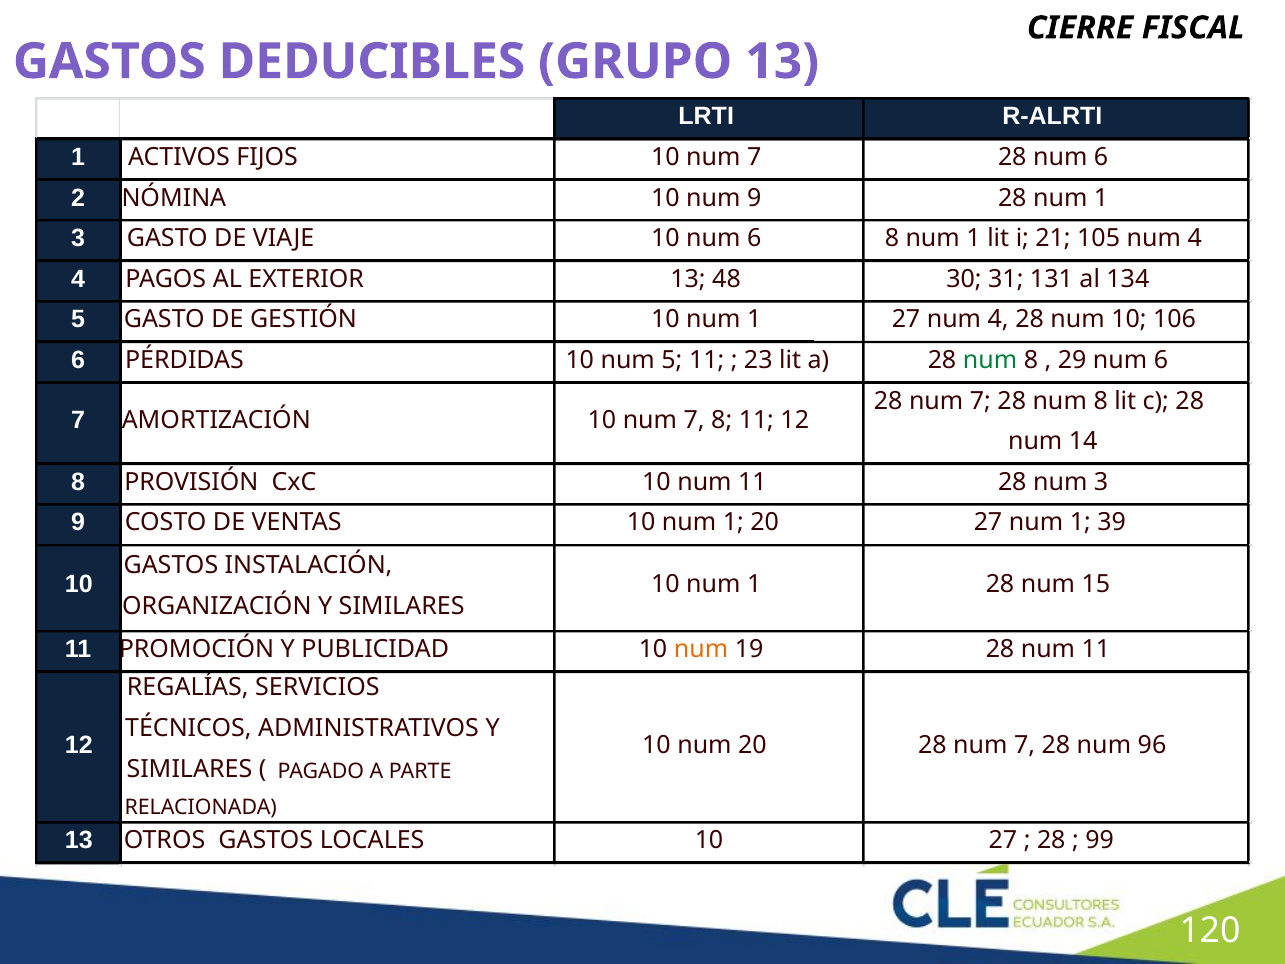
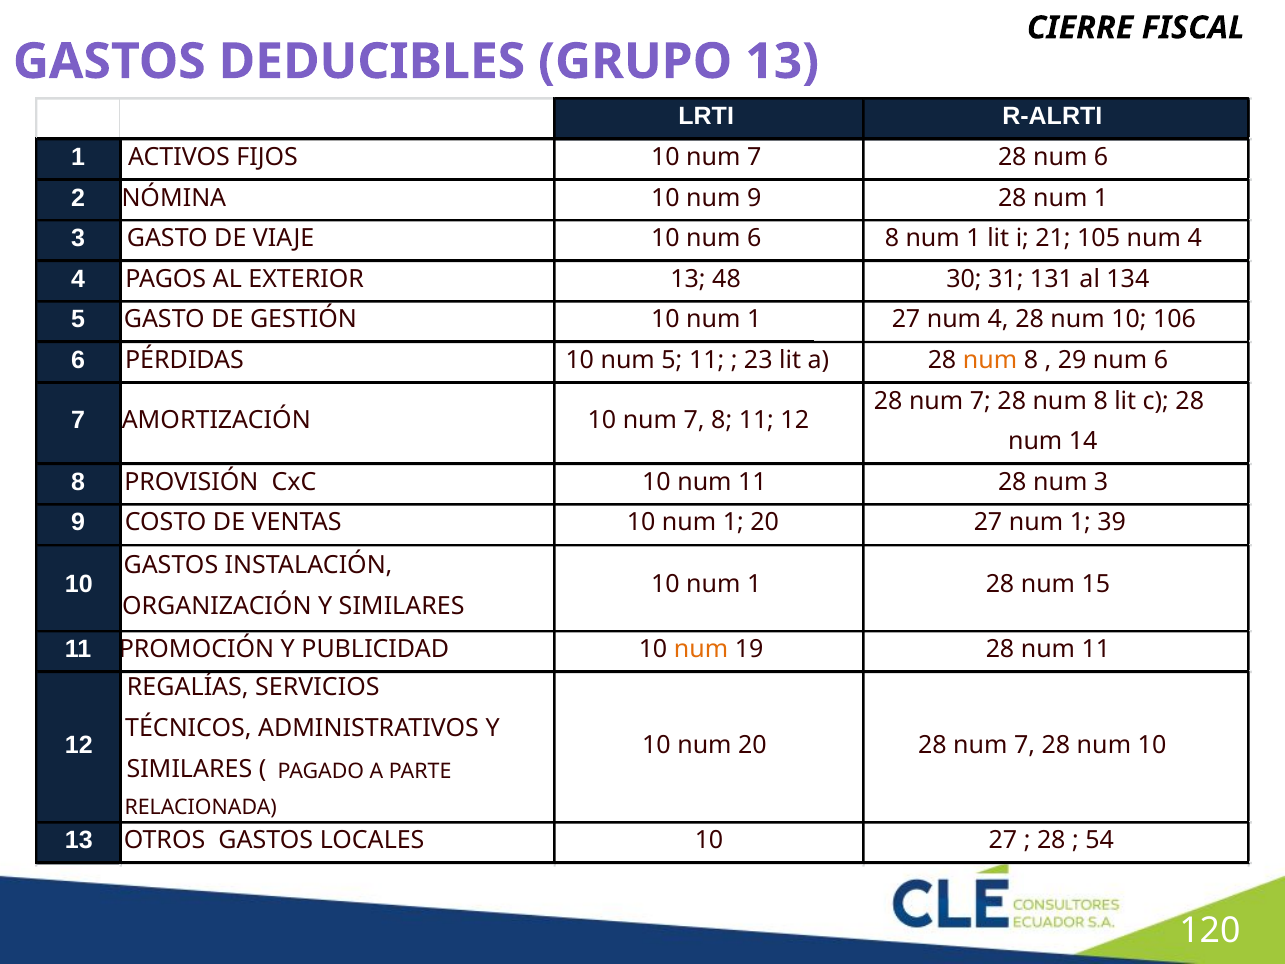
num at (990, 360) colour: green -> orange
7 28 num 96: 96 -> 10
99: 99 -> 54
